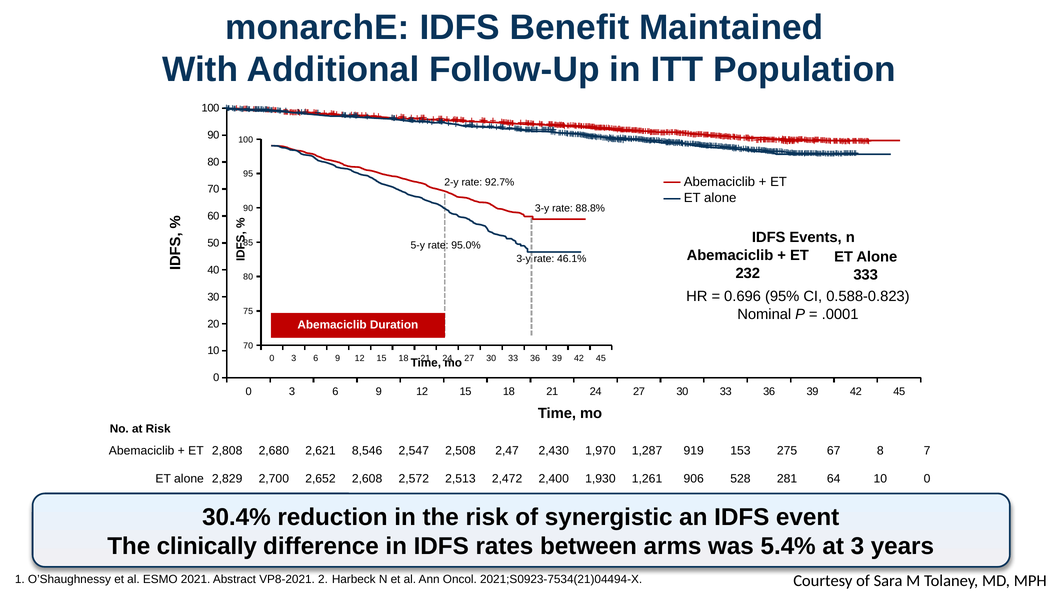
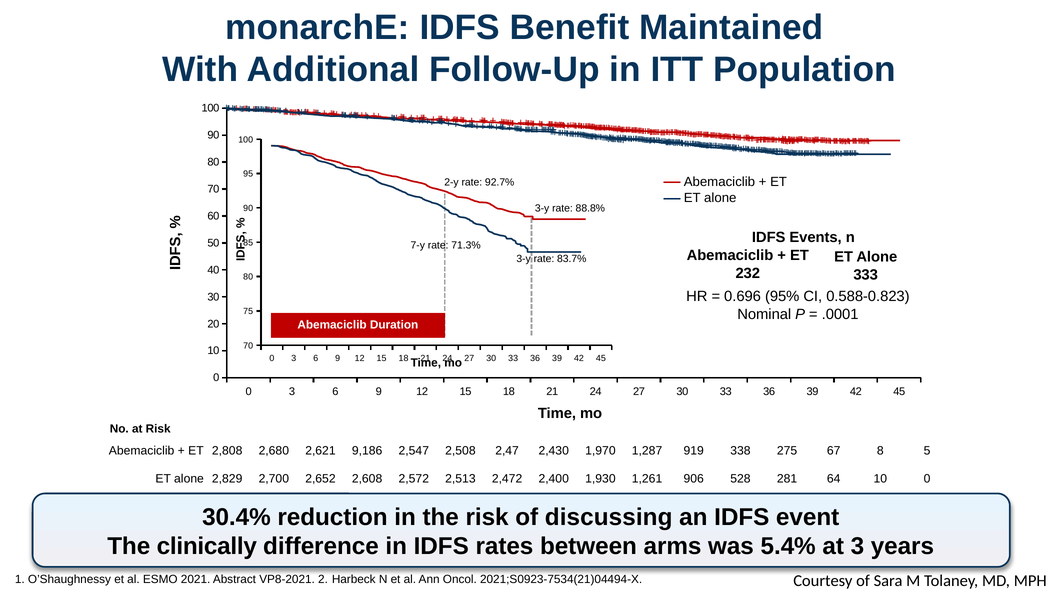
5-y: 5-y -> 7-y
95.0%: 95.0% -> 71.3%
46.1%: 46.1% -> 83.7%
8,546: 8,546 -> 9,186
153: 153 -> 338
7: 7 -> 5
synergistic: synergistic -> discussing
